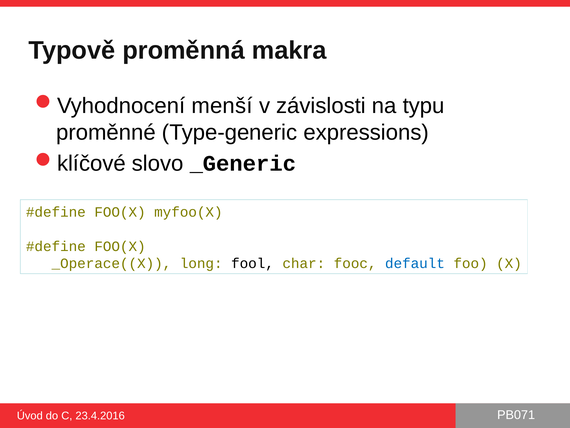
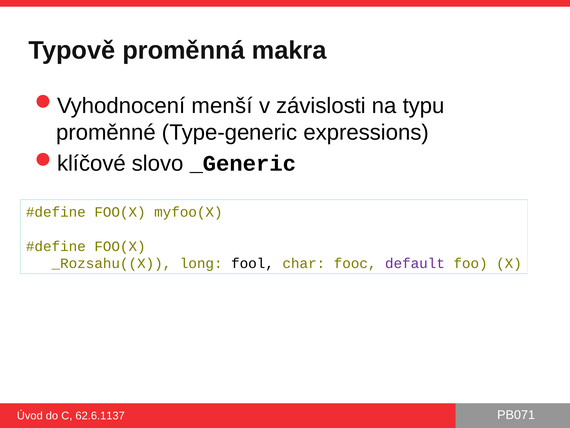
_Operace((X: _Operace((X -> _Rozsahu((X
default colour: blue -> purple
23.4.2016: 23.4.2016 -> 62.6.1137
